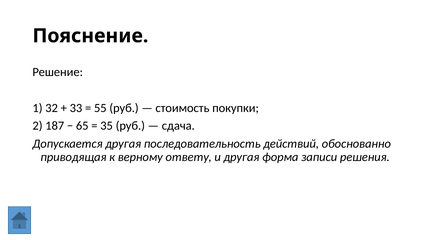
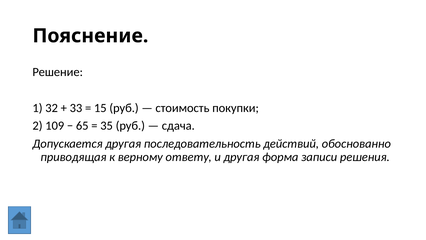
55: 55 -> 15
187: 187 -> 109
